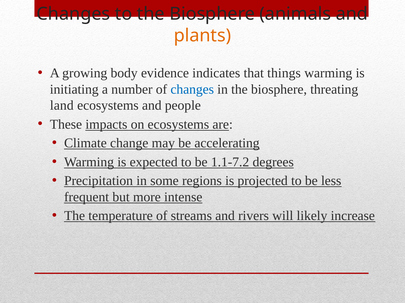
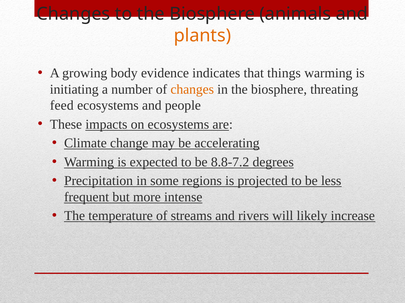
changes at (192, 89) colour: blue -> orange
land: land -> feed
1.1-7.2: 1.1-7.2 -> 8.8-7.2
